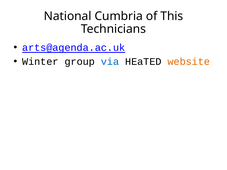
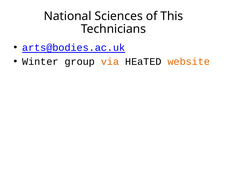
Cumbria: Cumbria -> Sciences
arts@agenda.ac.uk: arts@agenda.ac.uk -> arts@bodies.ac.uk
via colour: blue -> orange
